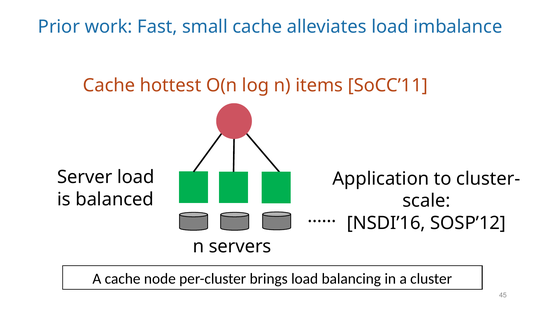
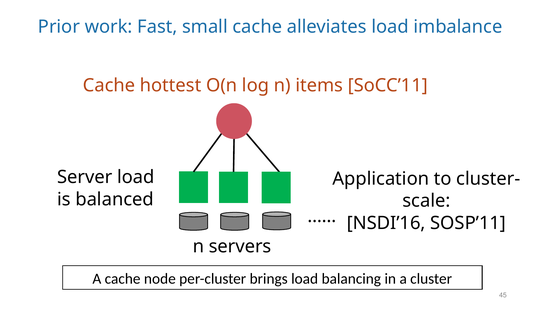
SOSP’12: SOSP’12 -> SOSP’11
